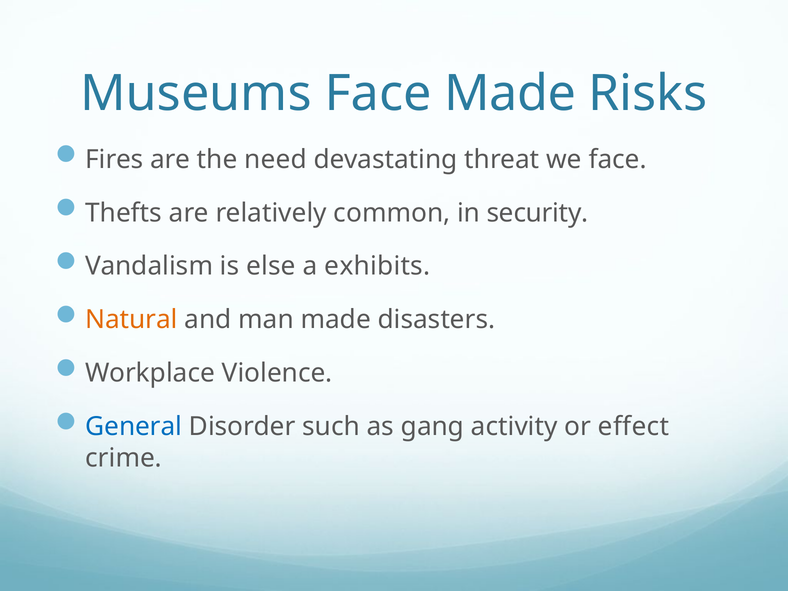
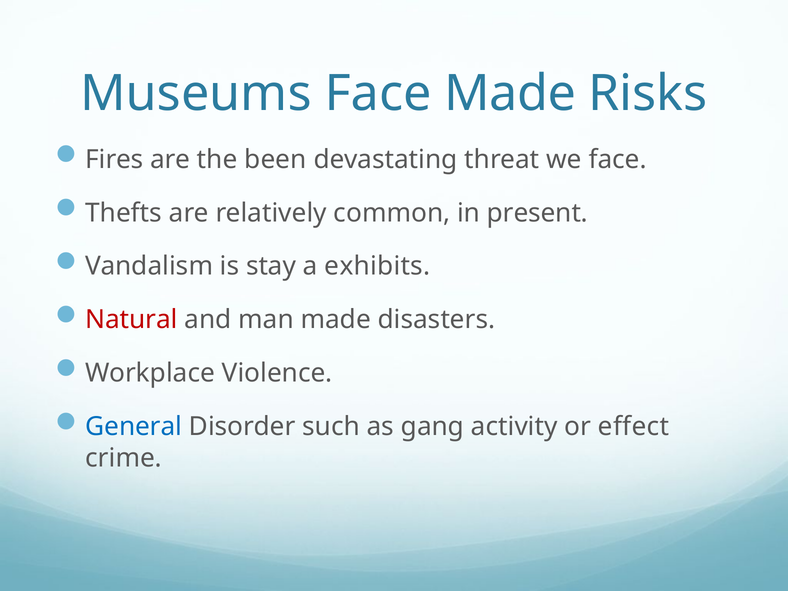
need: need -> been
security: security -> present
else: else -> stay
Natural colour: orange -> red
